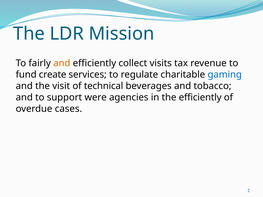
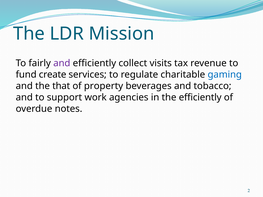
and at (62, 63) colour: orange -> purple
visit: visit -> that
technical: technical -> property
were: were -> work
cases: cases -> notes
